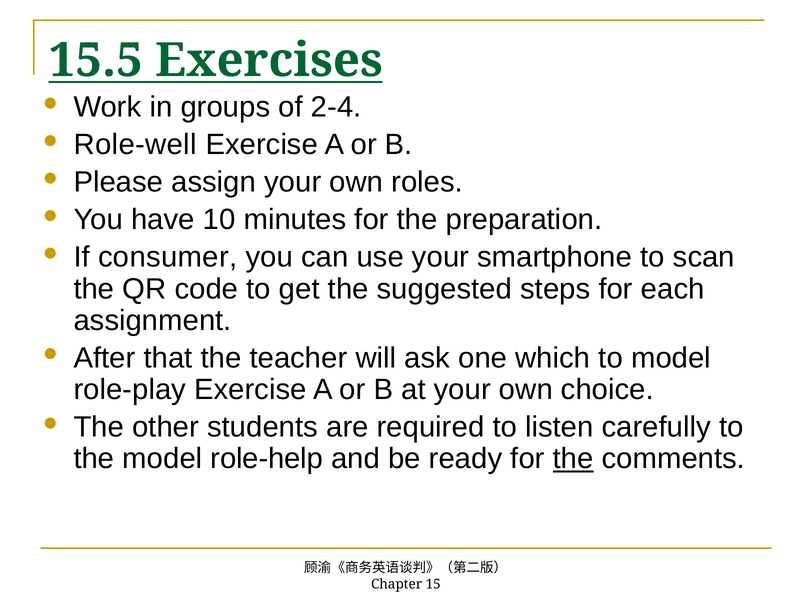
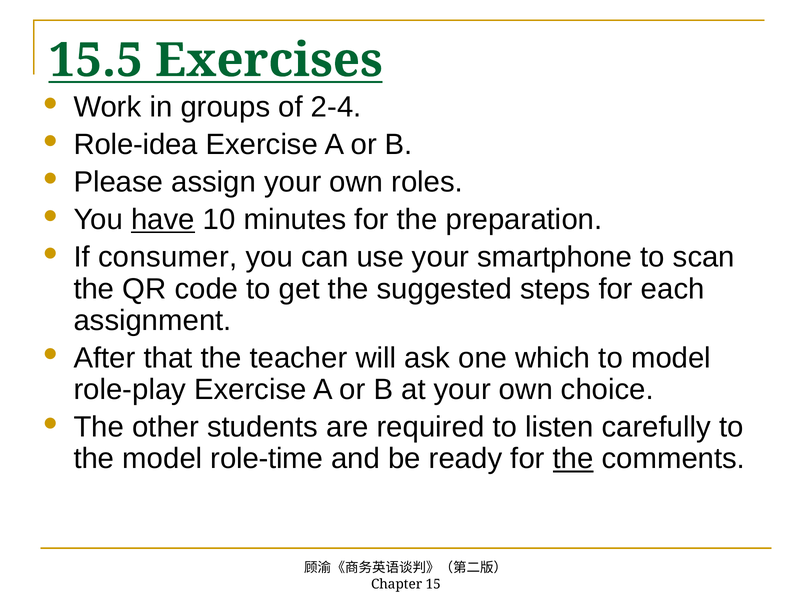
Role-well: Role-well -> Role-idea
have underline: none -> present
role-help: role-help -> role-time
